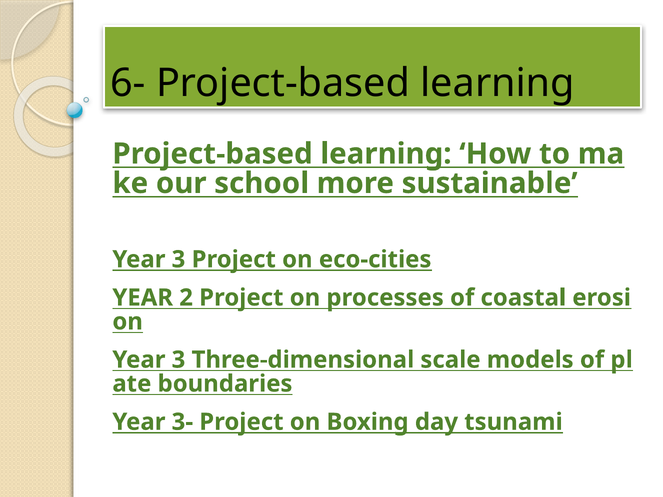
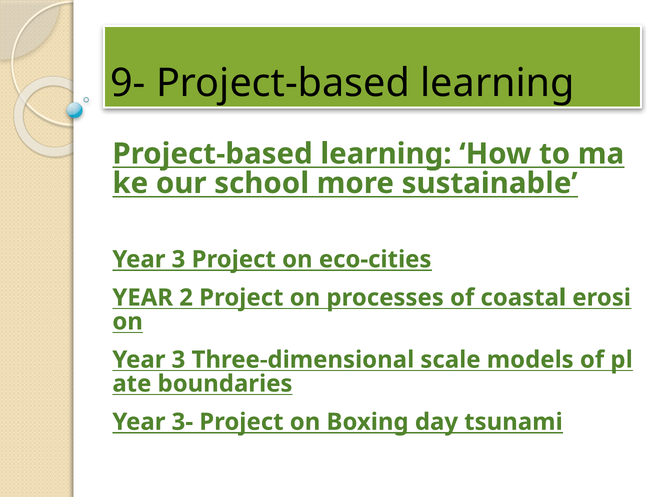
6-: 6- -> 9-
